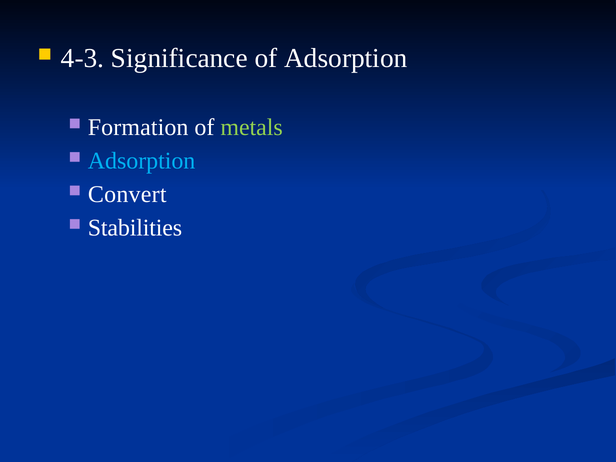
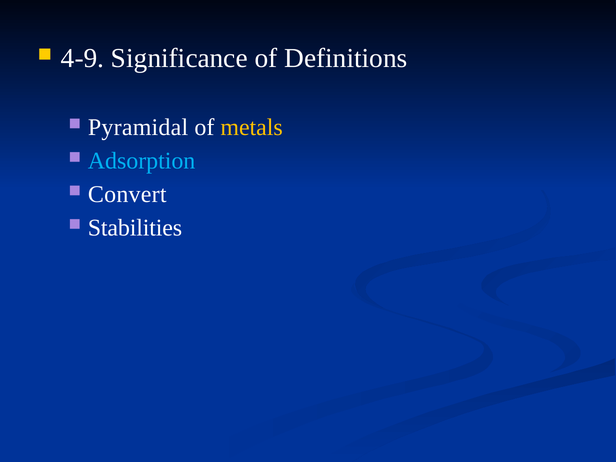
4-3: 4-3 -> 4-9
of Adsorption: Adsorption -> Definitions
Formation: Formation -> Pyramidal
metals colour: light green -> yellow
